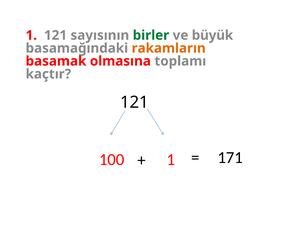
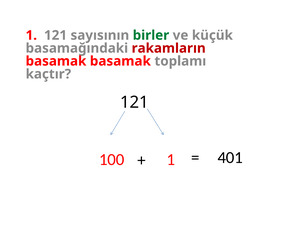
büyük: büyük -> küçük
rakamların colour: orange -> red
basamak olmasına: olmasına -> basamak
171: 171 -> 401
